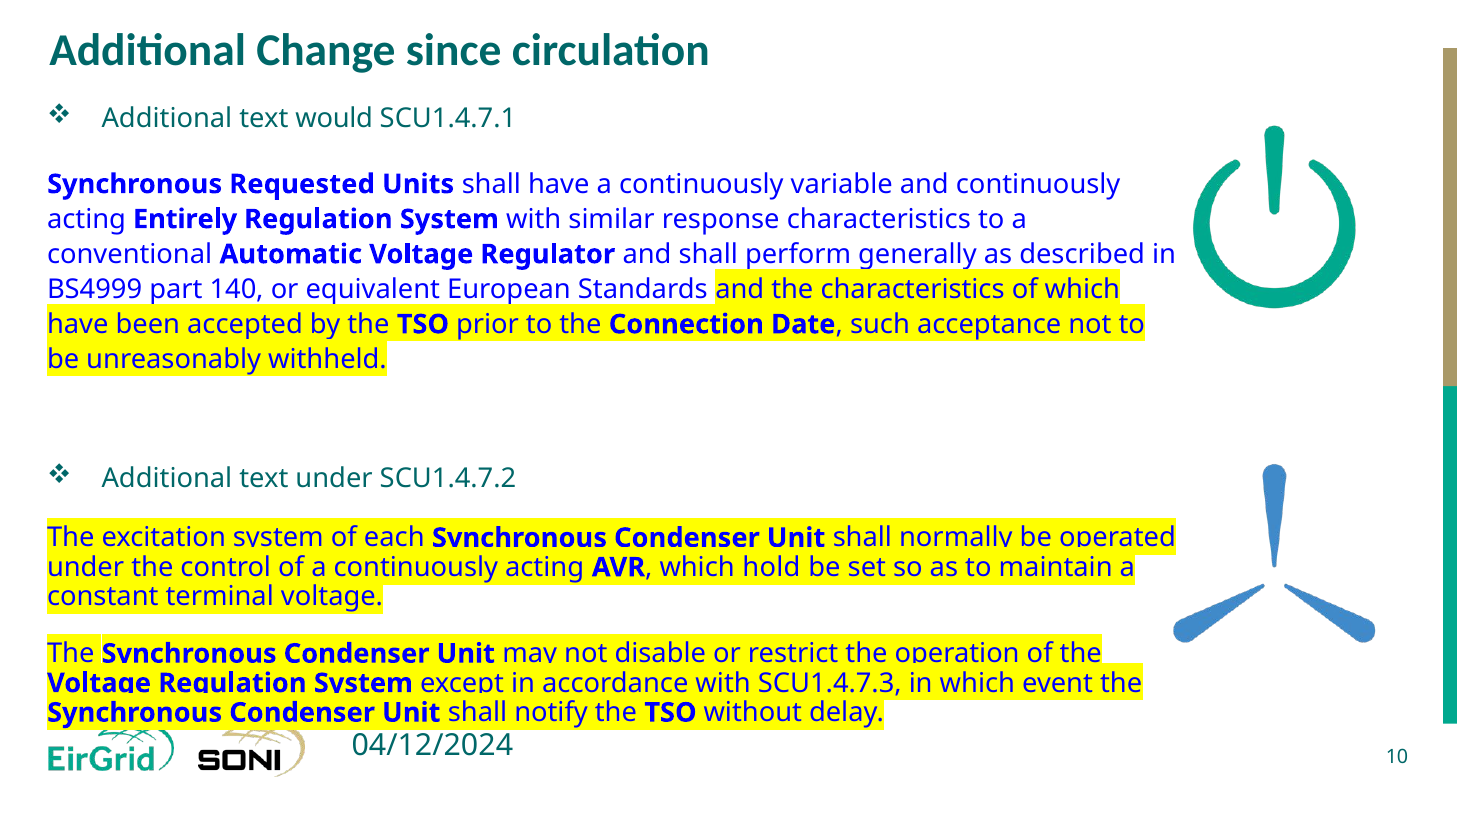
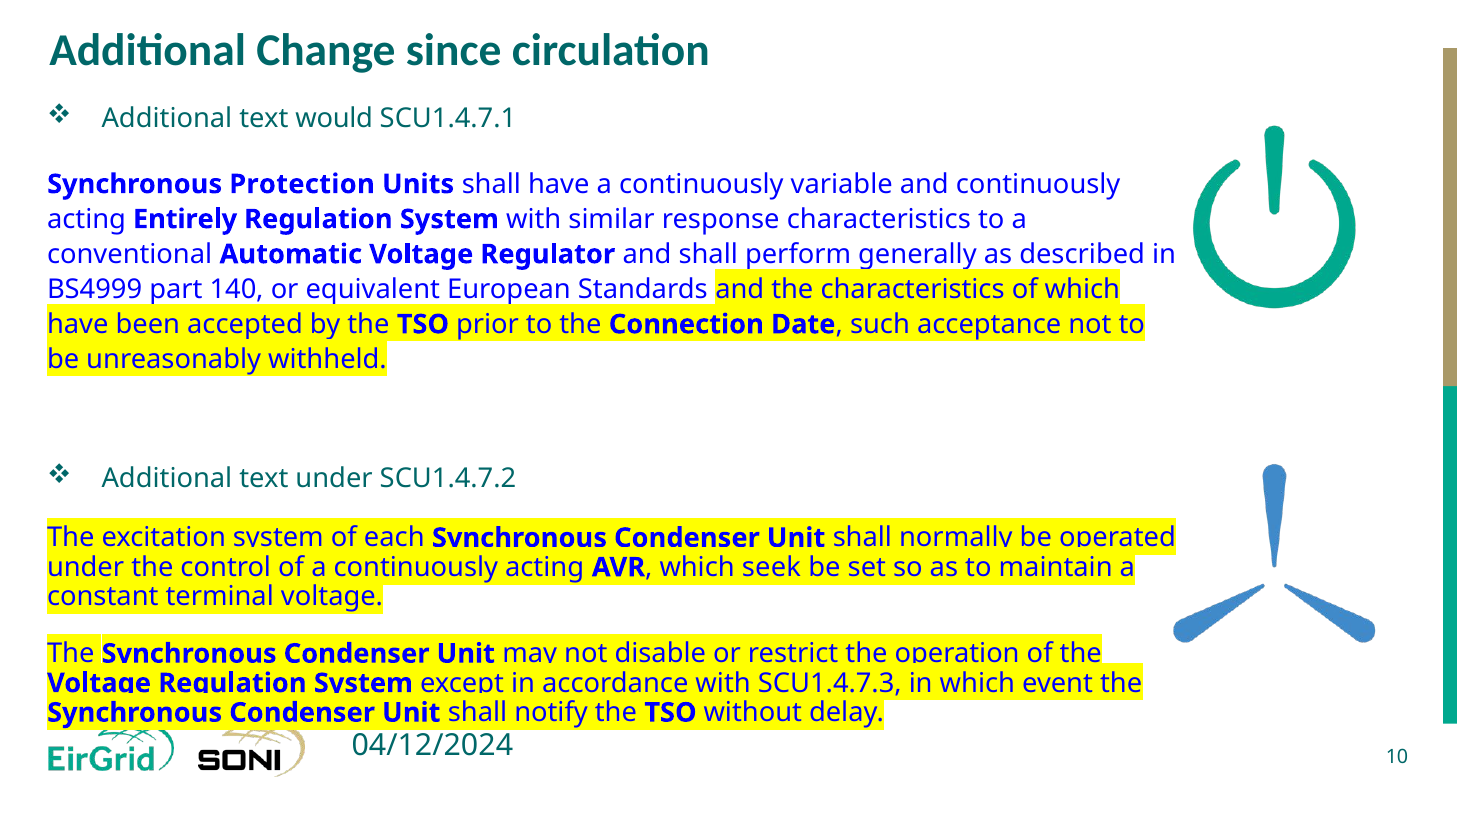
Requested: Requested -> Protection
hold: hold -> seek
